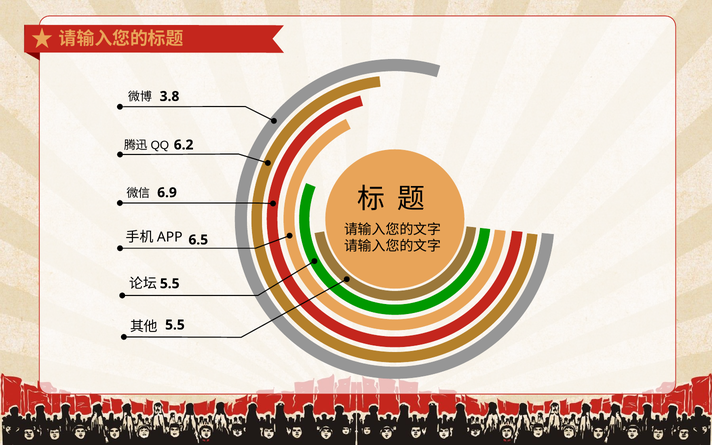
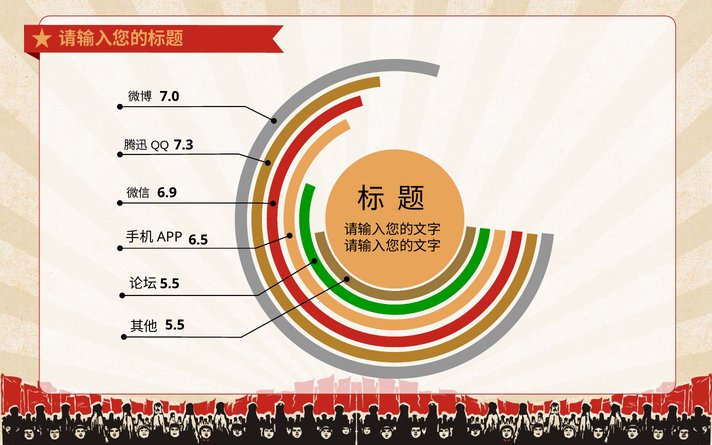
3.8: 3.8 -> 7.0
6.2: 6.2 -> 7.3
